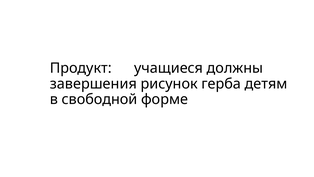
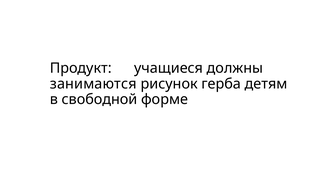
завершения: завершения -> занимаются
